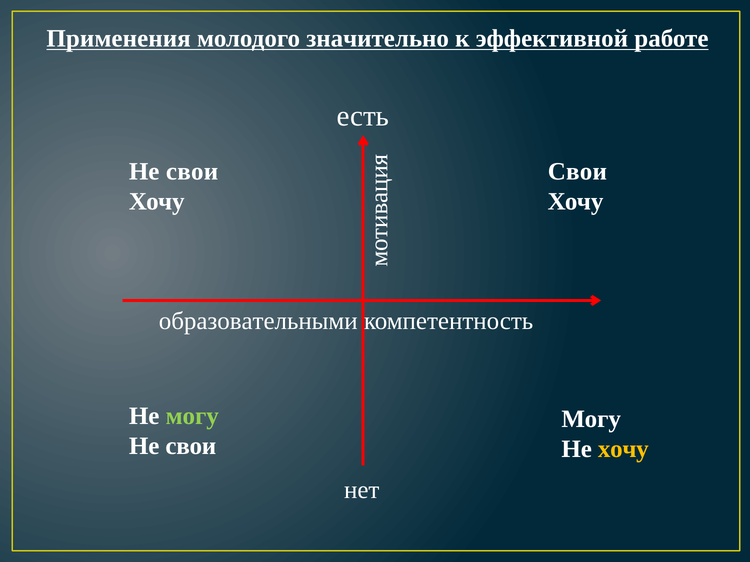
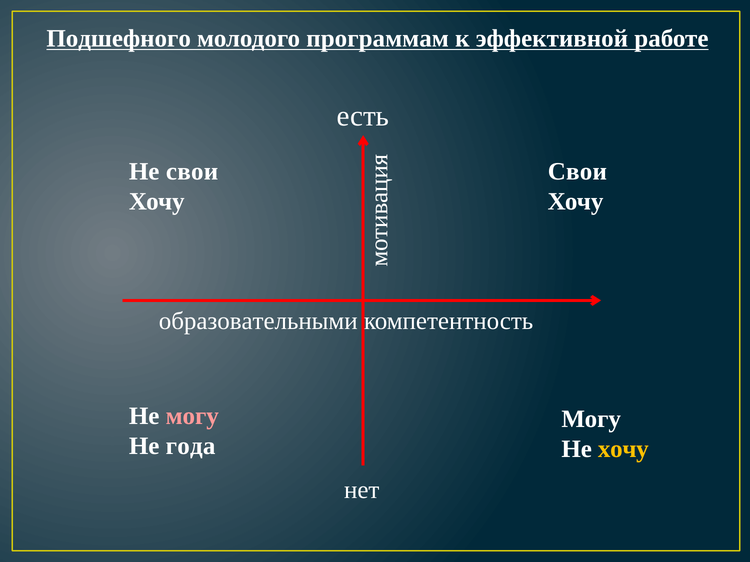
Применения: Применения -> Подшефного
значительно: значительно -> программам
могу at (192, 416) colour: light green -> pink
свои at (191, 446): свои -> года
